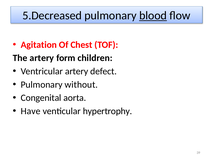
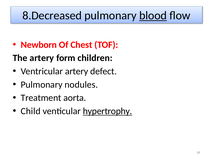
5.Decreased: 5.Decreased -> 8.Decreased
Agitation: Agitation -> Newborn
without: without -> nodules
Congenital: Congenital -> Treatment
Have: Have -> Child
hypertrophy underline: none -> present
